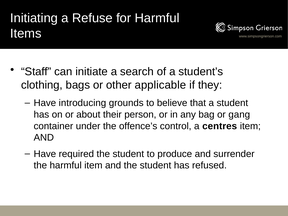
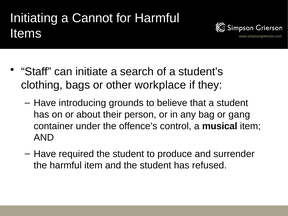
Refuse: Refuse -> Cannot
applicable: applicable -> workplace
centres: centres -> musical
